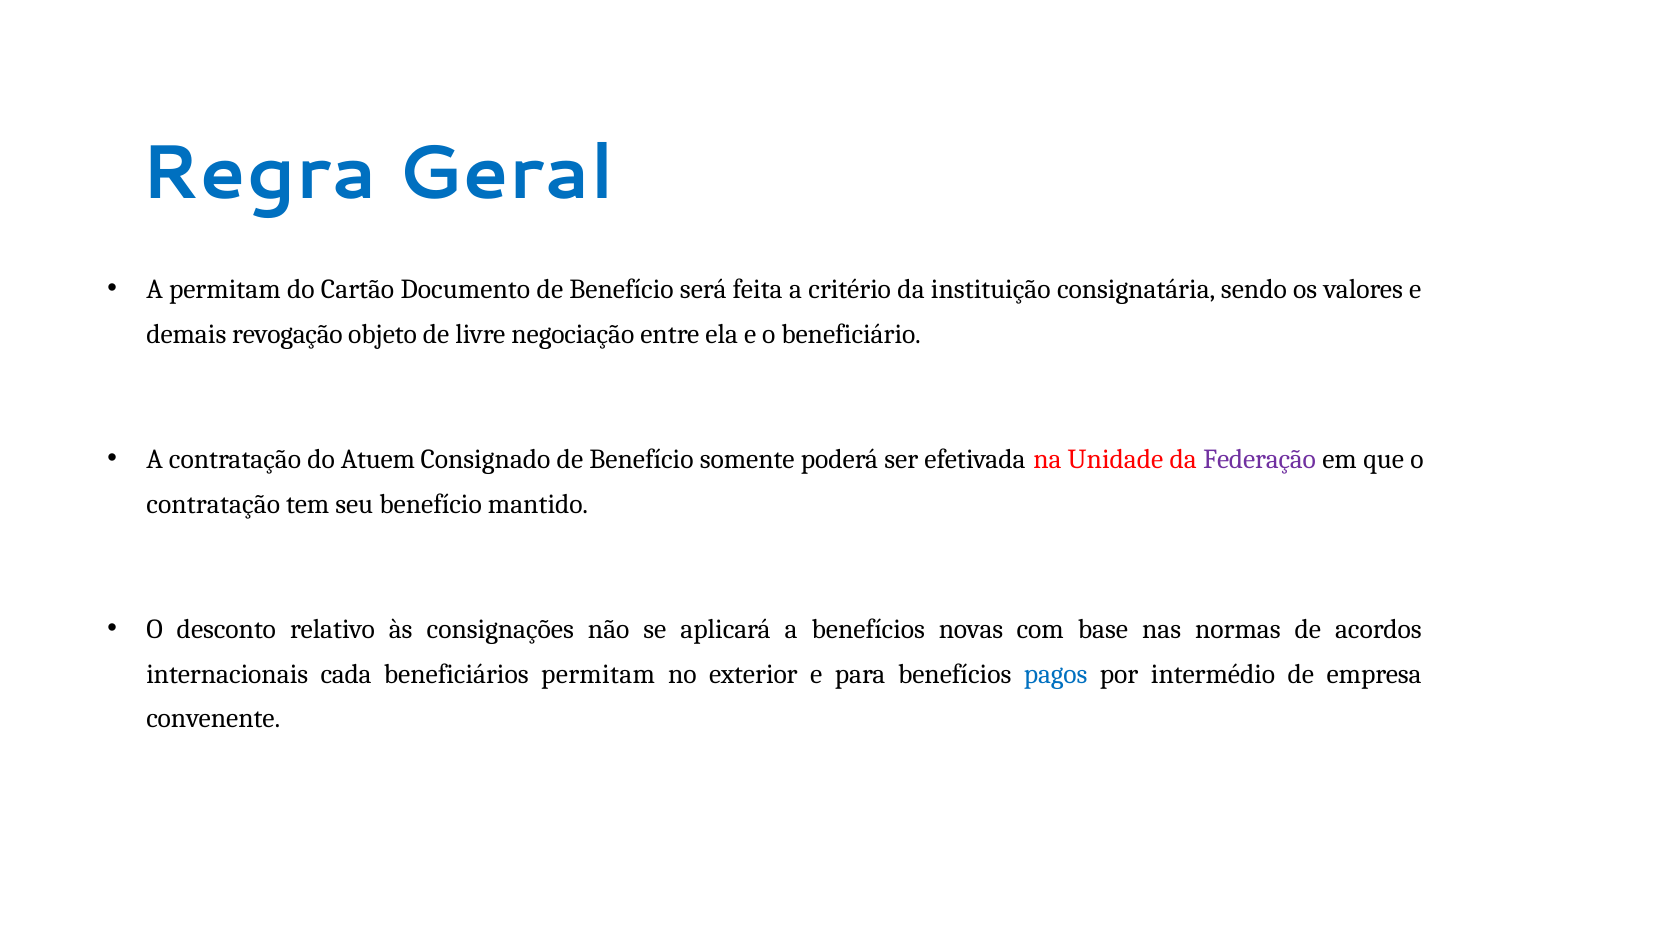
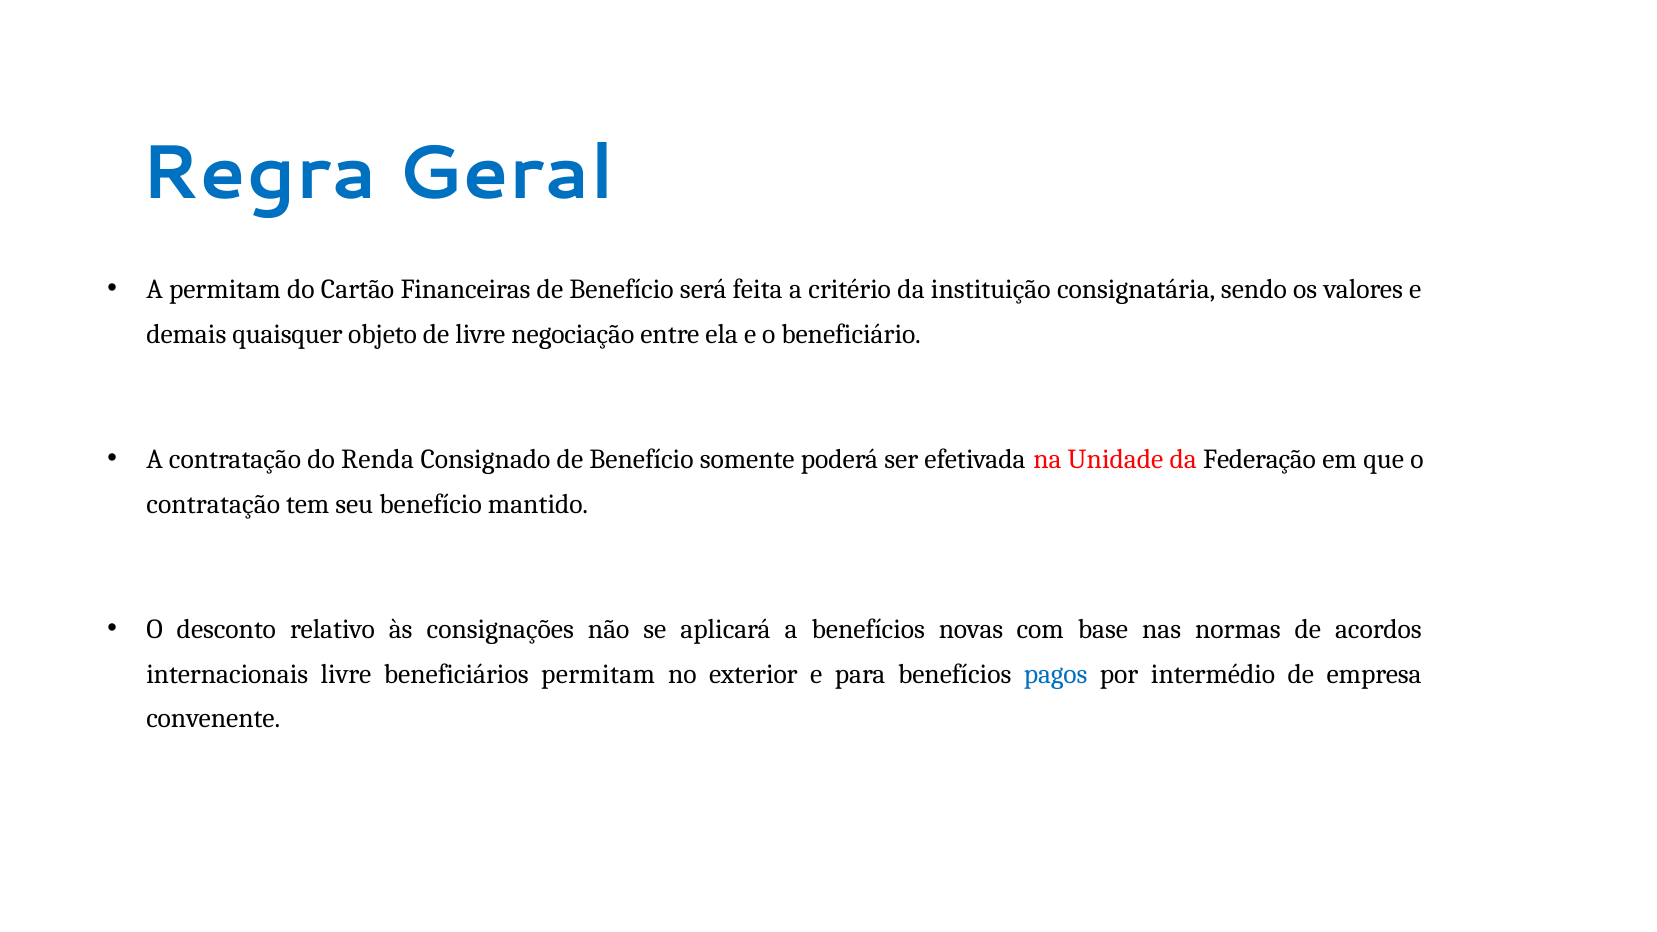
Documento: Documento -> Financeiras
revogação: revogação -> quaisquer
Atuem: Atuem -> Renda
Federação colour: purple -> black
internacionais cada: cada -> livre
